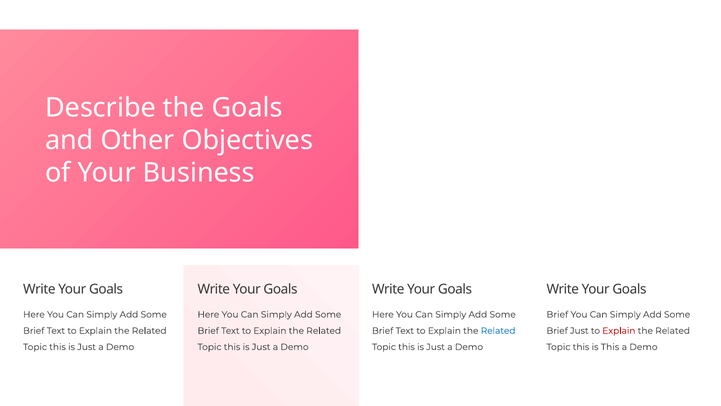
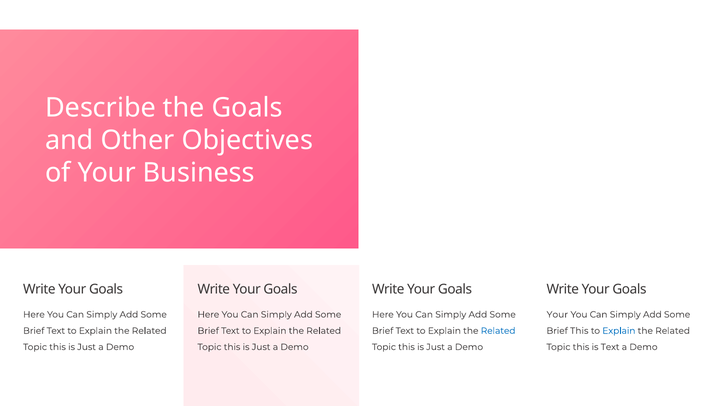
Brief at (557, 314): Brief -> Your
Brief Just: Just -> This
Explain at (619, 330) colour: red -> blue
is This: This -> Text
